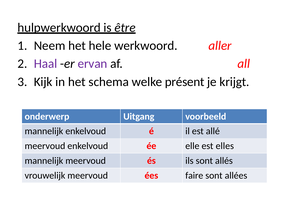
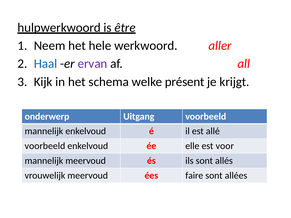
Haal colour: purple -> blue
meervoud at (45, 146): meervoud -> voorbeeld
elles: elles -> voor
